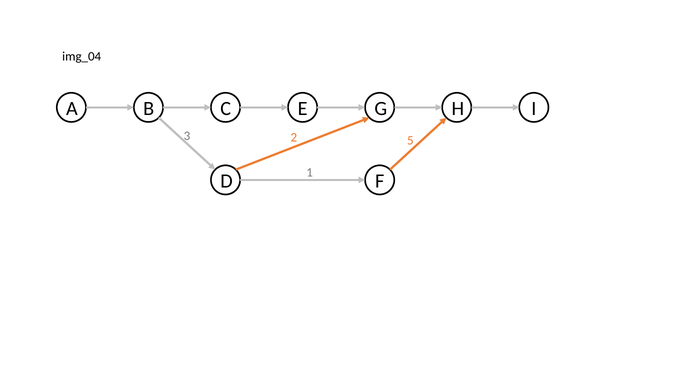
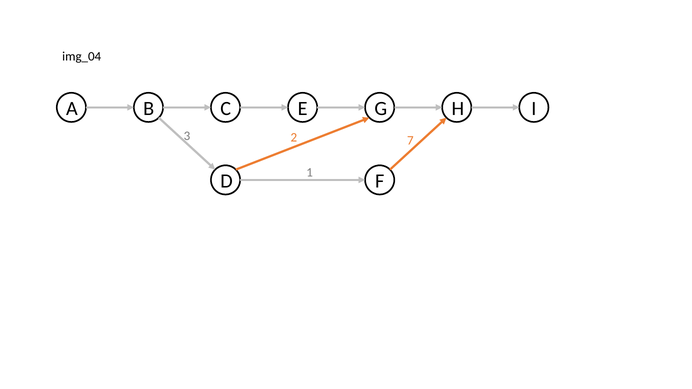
5: 5 -> 7
